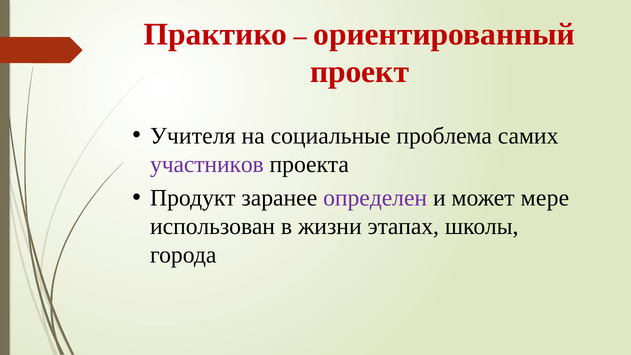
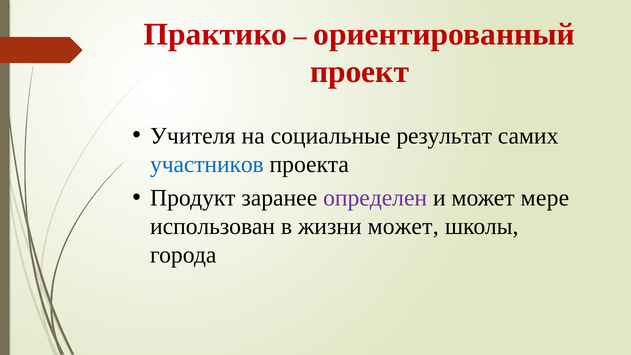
проблема: проблема -> результат
участников colour: purple -> blue
жизни этапах: этапах -> может
